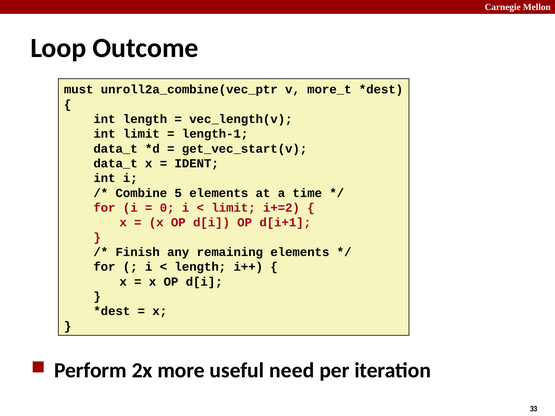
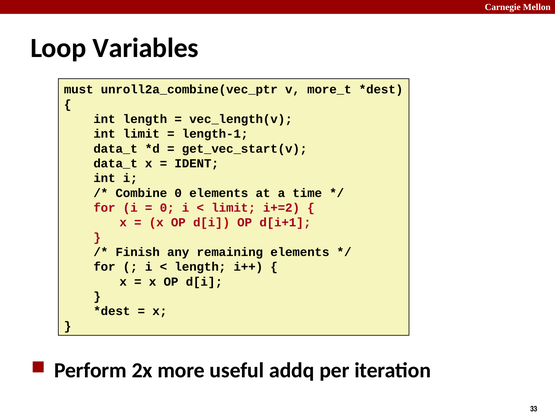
Outcome: Outcome -> Variables
Combine 5: 5 -> 0
need: need -> addq
